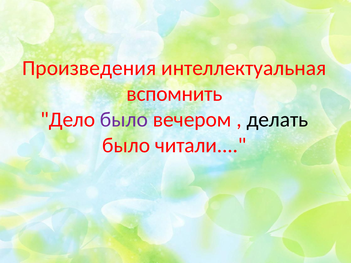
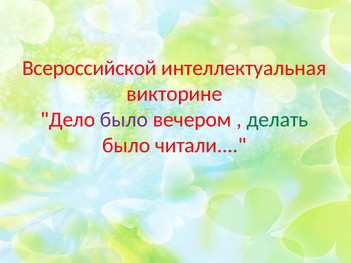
Произведения: Произведения -> Всероссийской
вспомнить: вспомнить -> викторине
делать colour: black -> green
